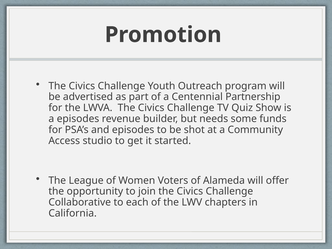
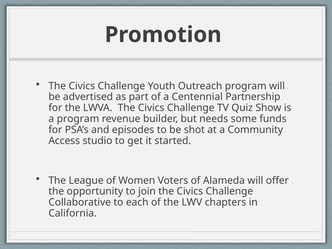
a episodes: episodes -> program
